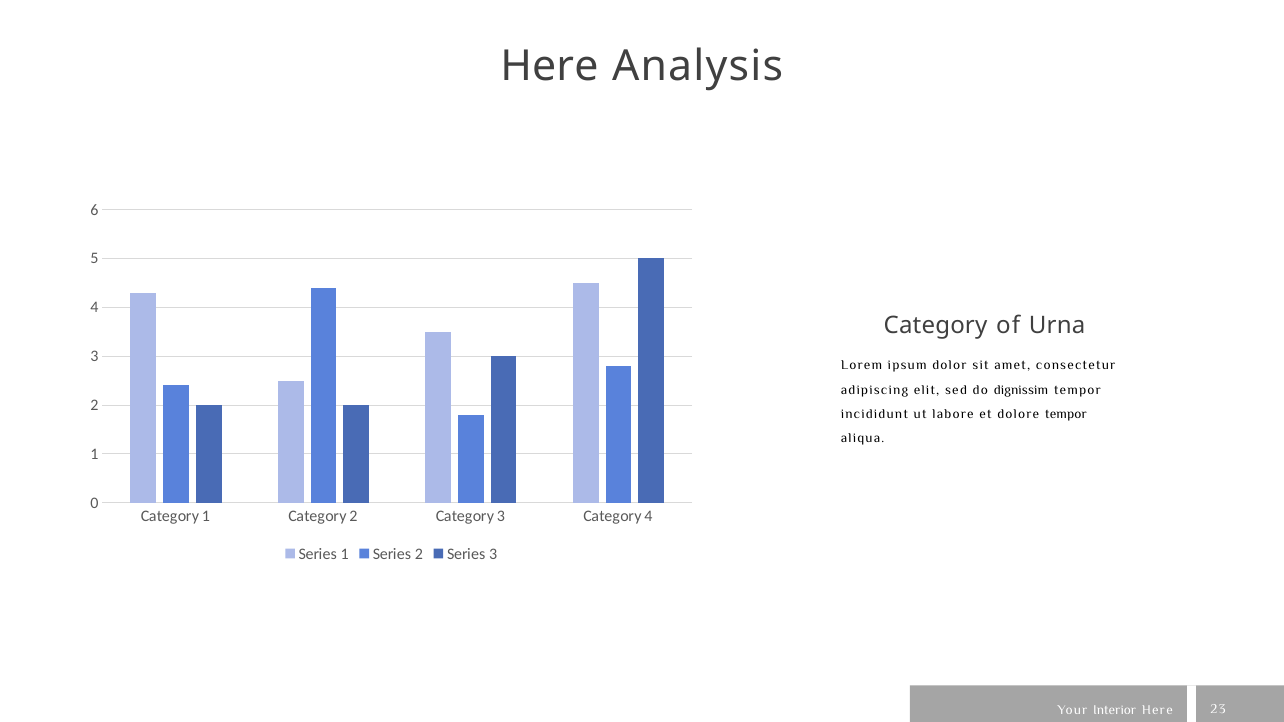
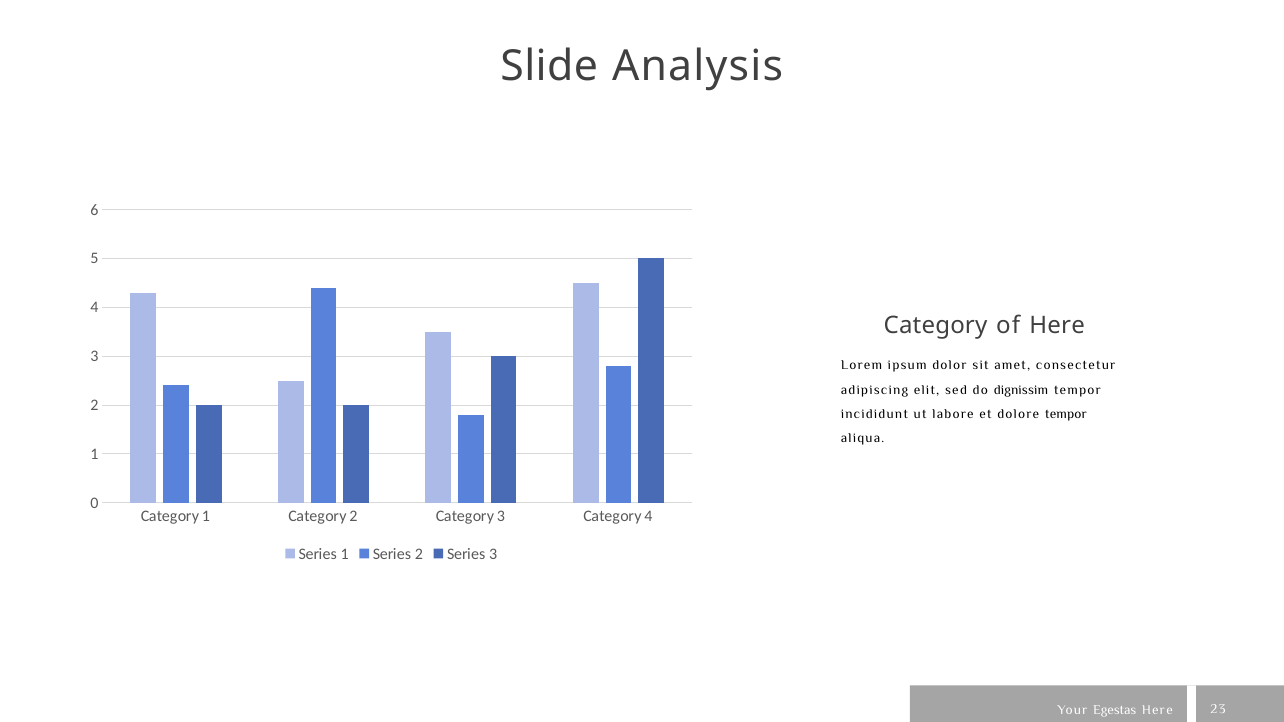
Here at (549, 66): Here -> Slide
of Urna: Urna -> Here
Interior: Interior -> Egestas
